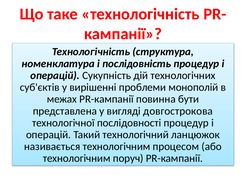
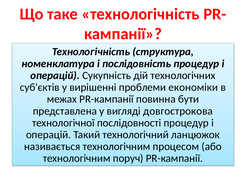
монополій: монополій -> економіки
